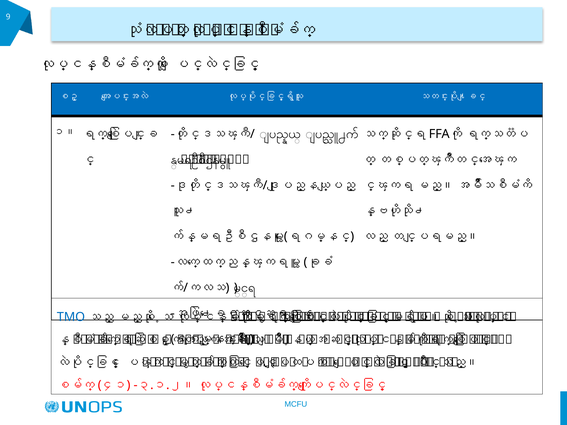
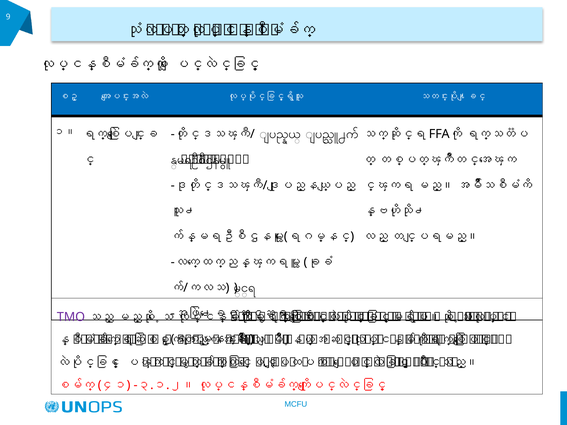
TMO colour: blue -> purple
